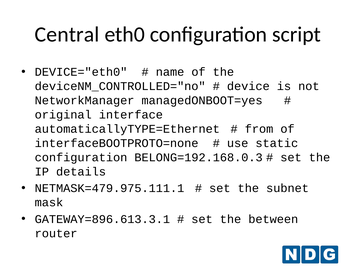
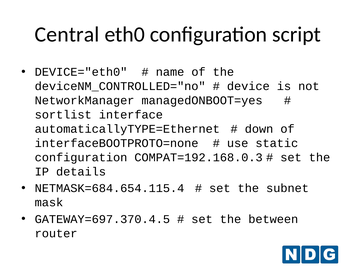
original: original -> sortlist
from: from -> down
BELONG=192.168.0.3: BELONG=192.168.0.3 -> COMPAT=192.168.0.3
NETMASK=479.975.111.1: NETMASK=479.975.111.1 -> NETMASK=684.654.115.4
GATEWAY=896.613.3.1: GATEWAY=896.613.3.1 -> GATEWAY=697.370.4.5
